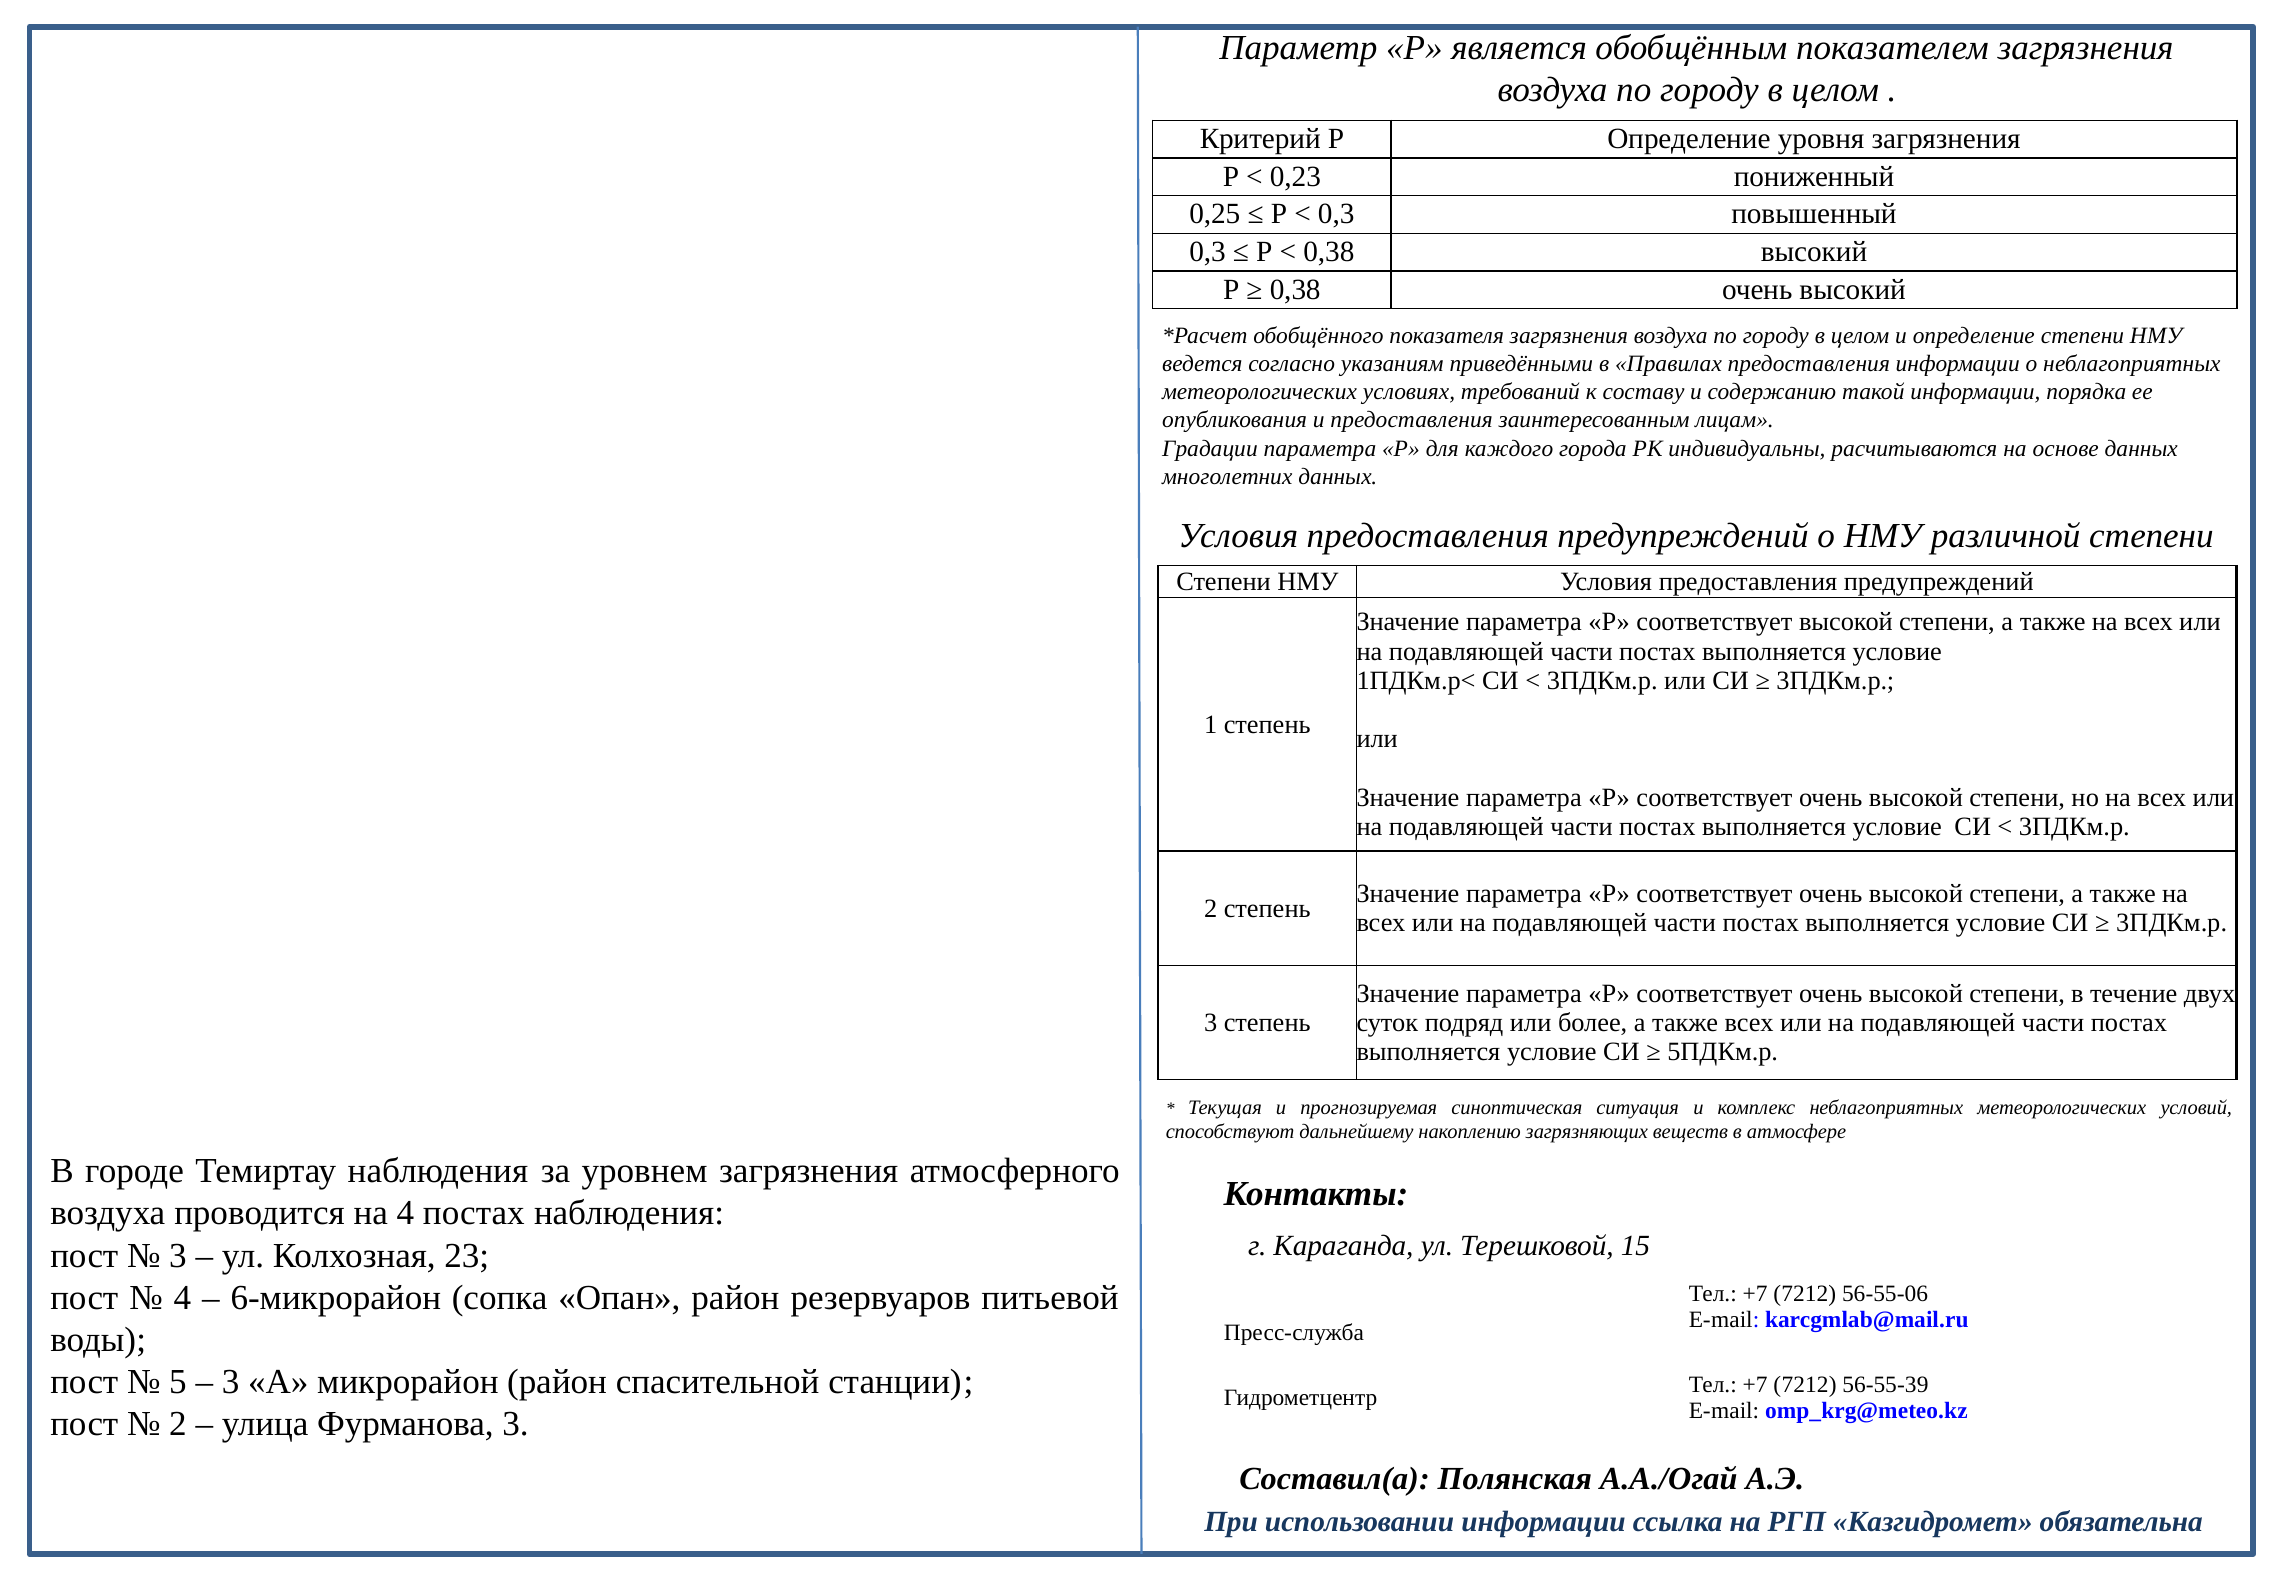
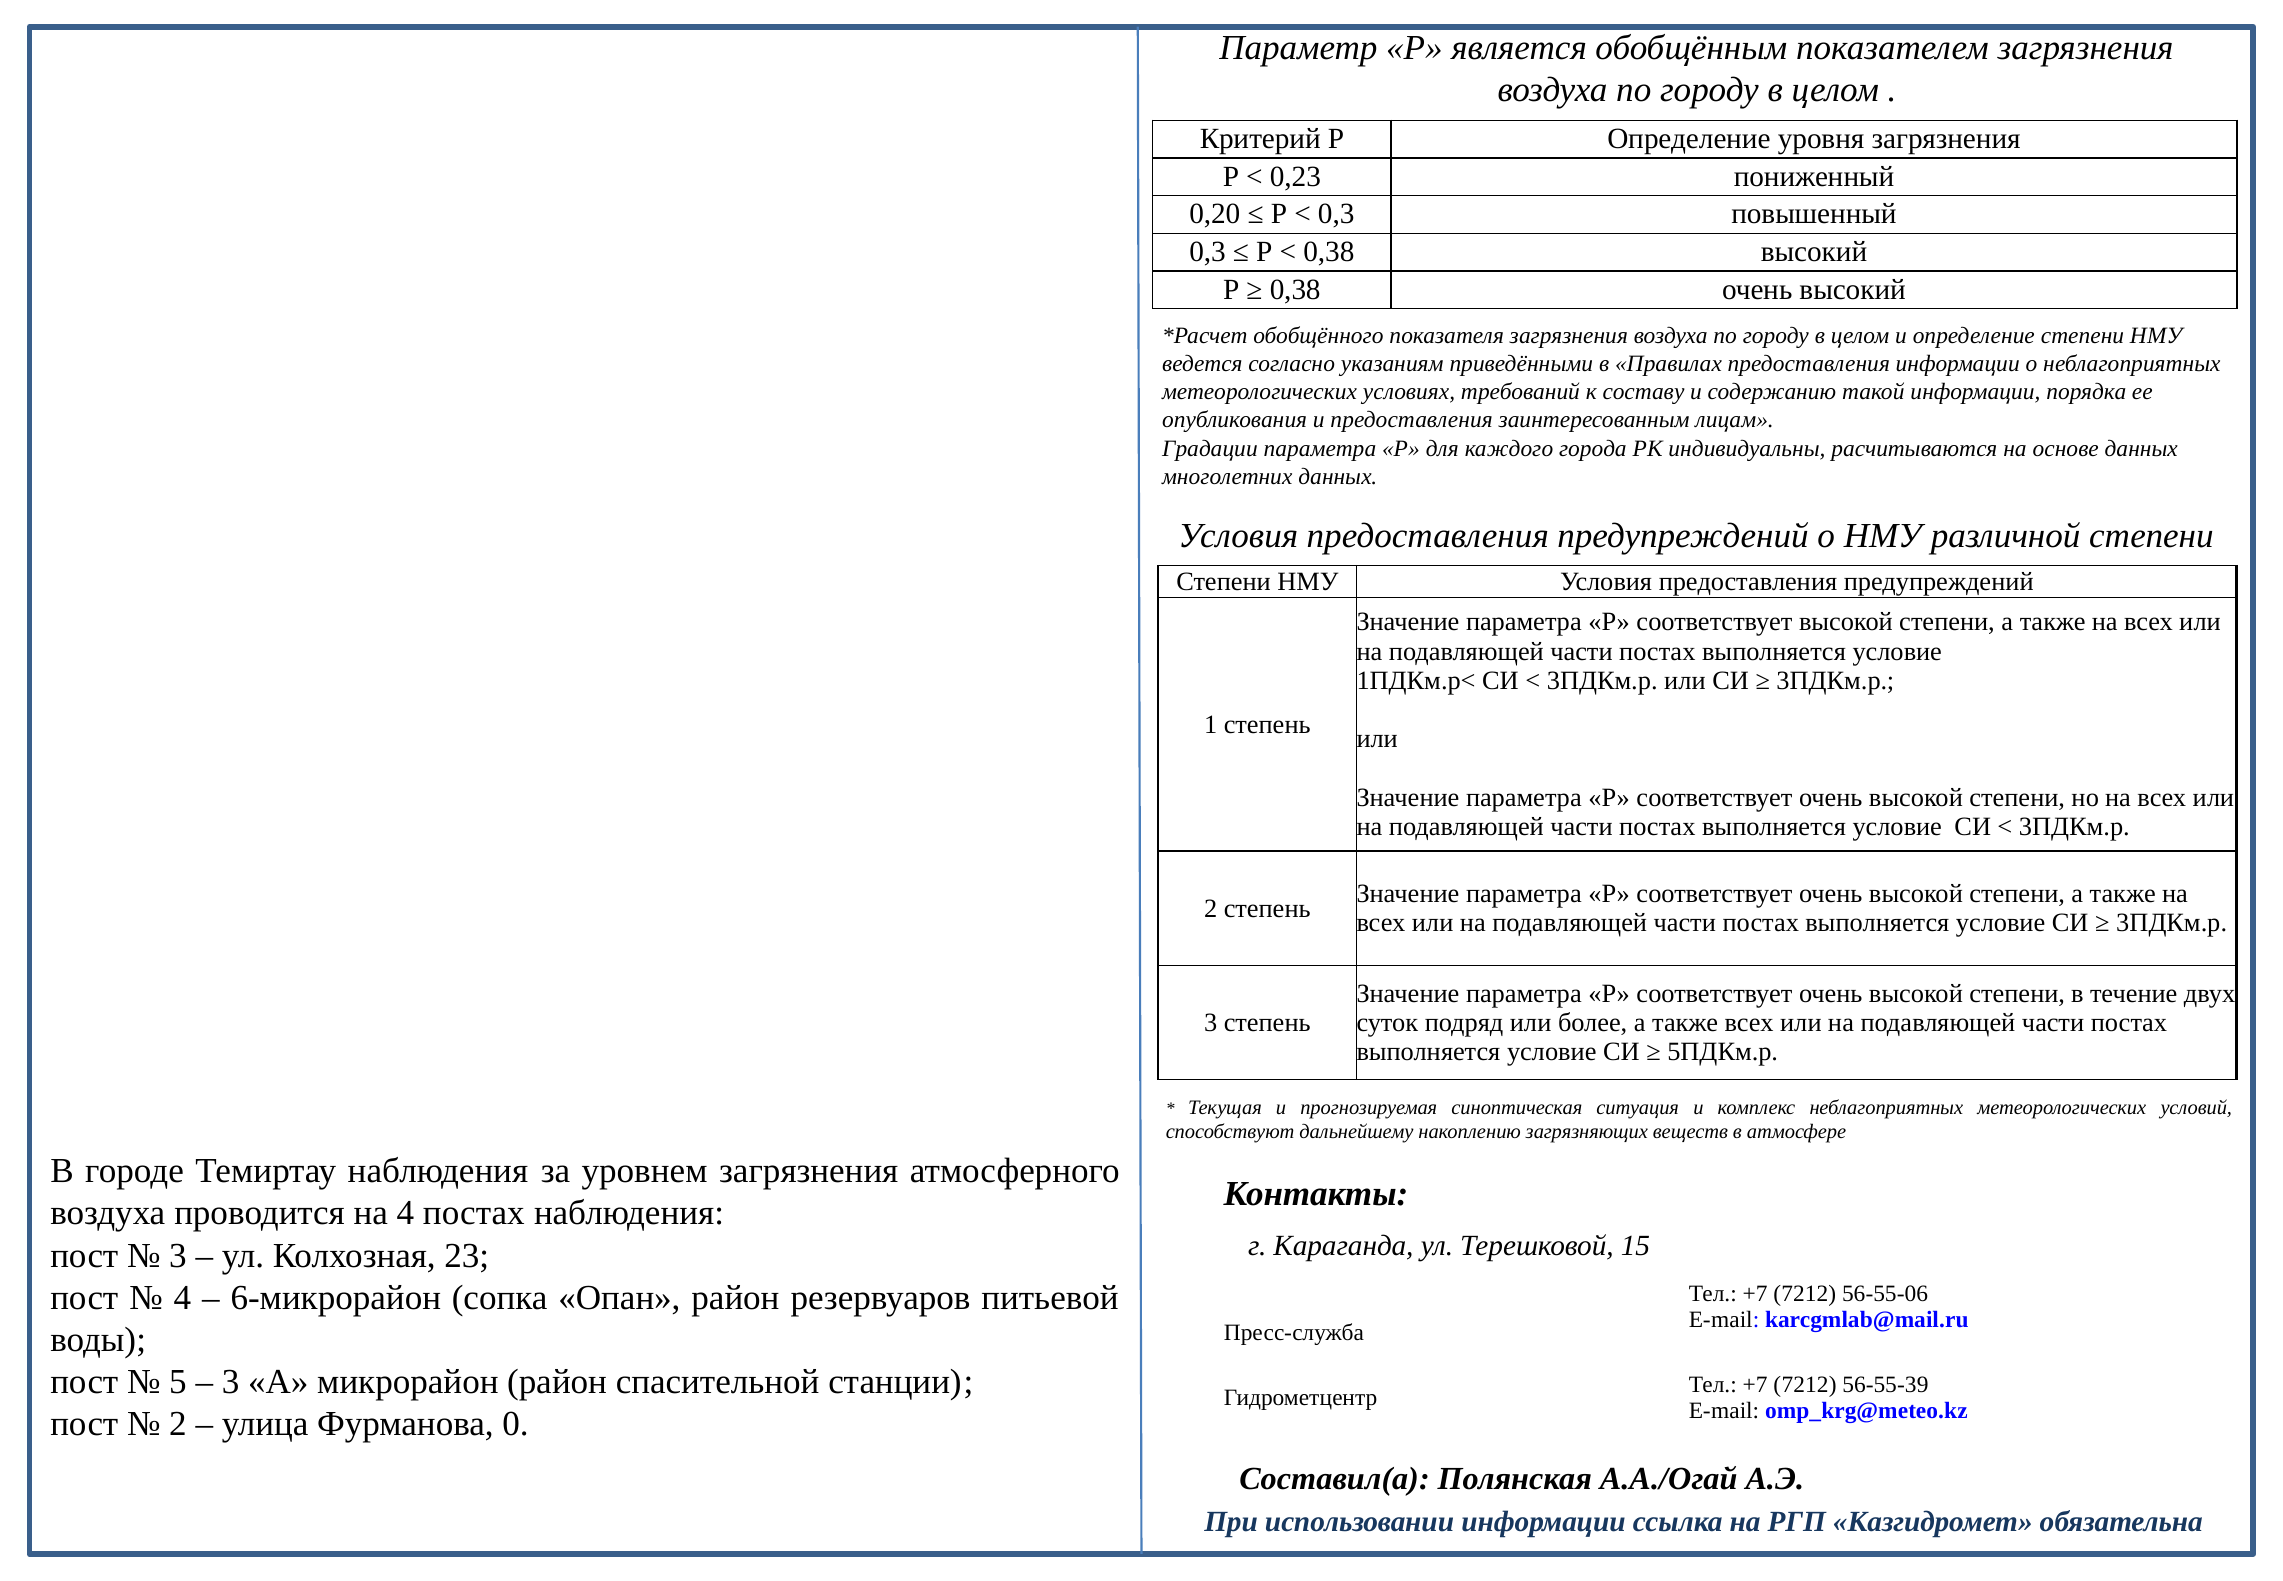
0,25: 0,25 -> 0,20
Фурманова 3: 3 -> 0
